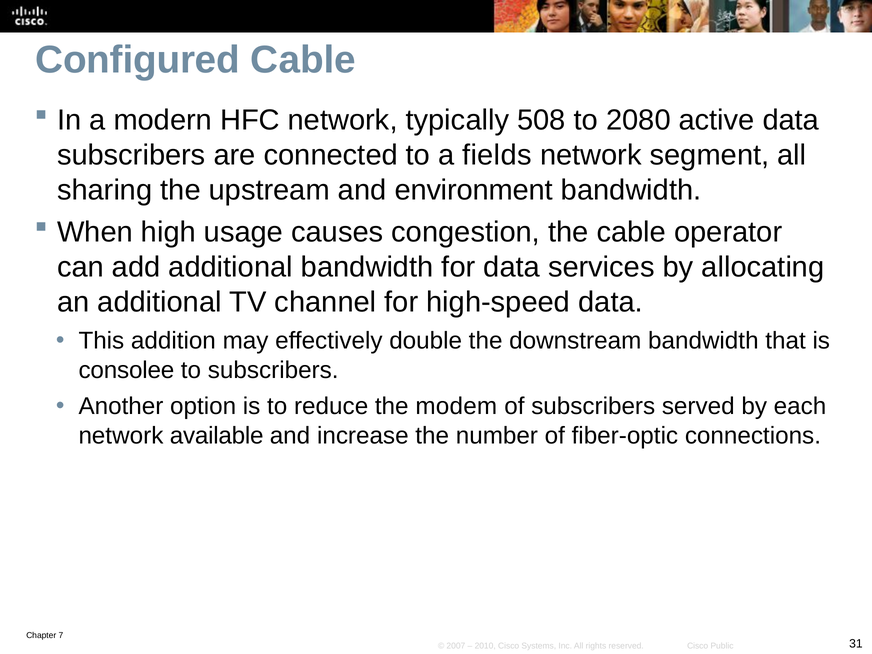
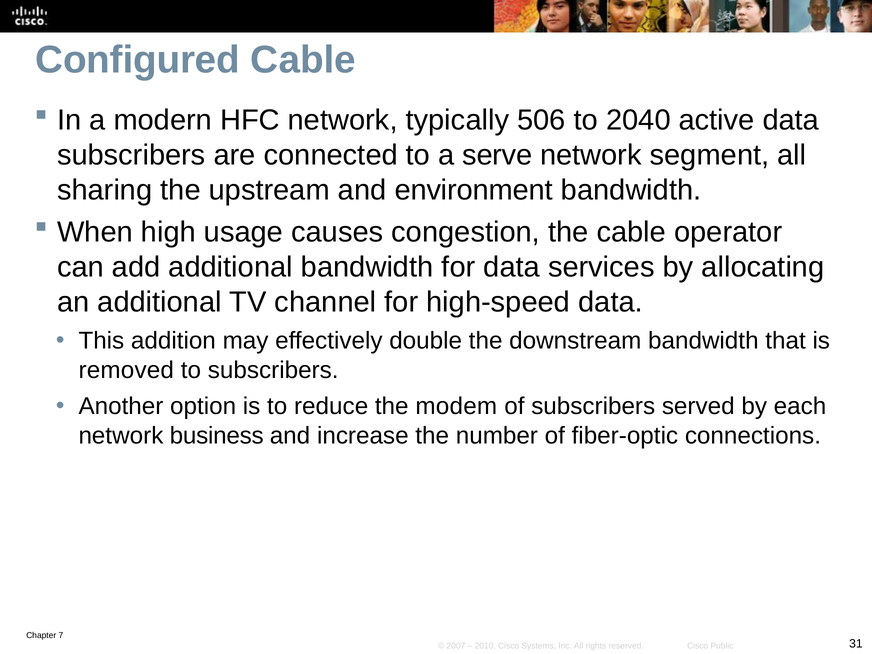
508: 508 -> 506
2080: 2080 -> 2040
fields: fields -> serve
consolee: consolee -> removed
available: available -> business
